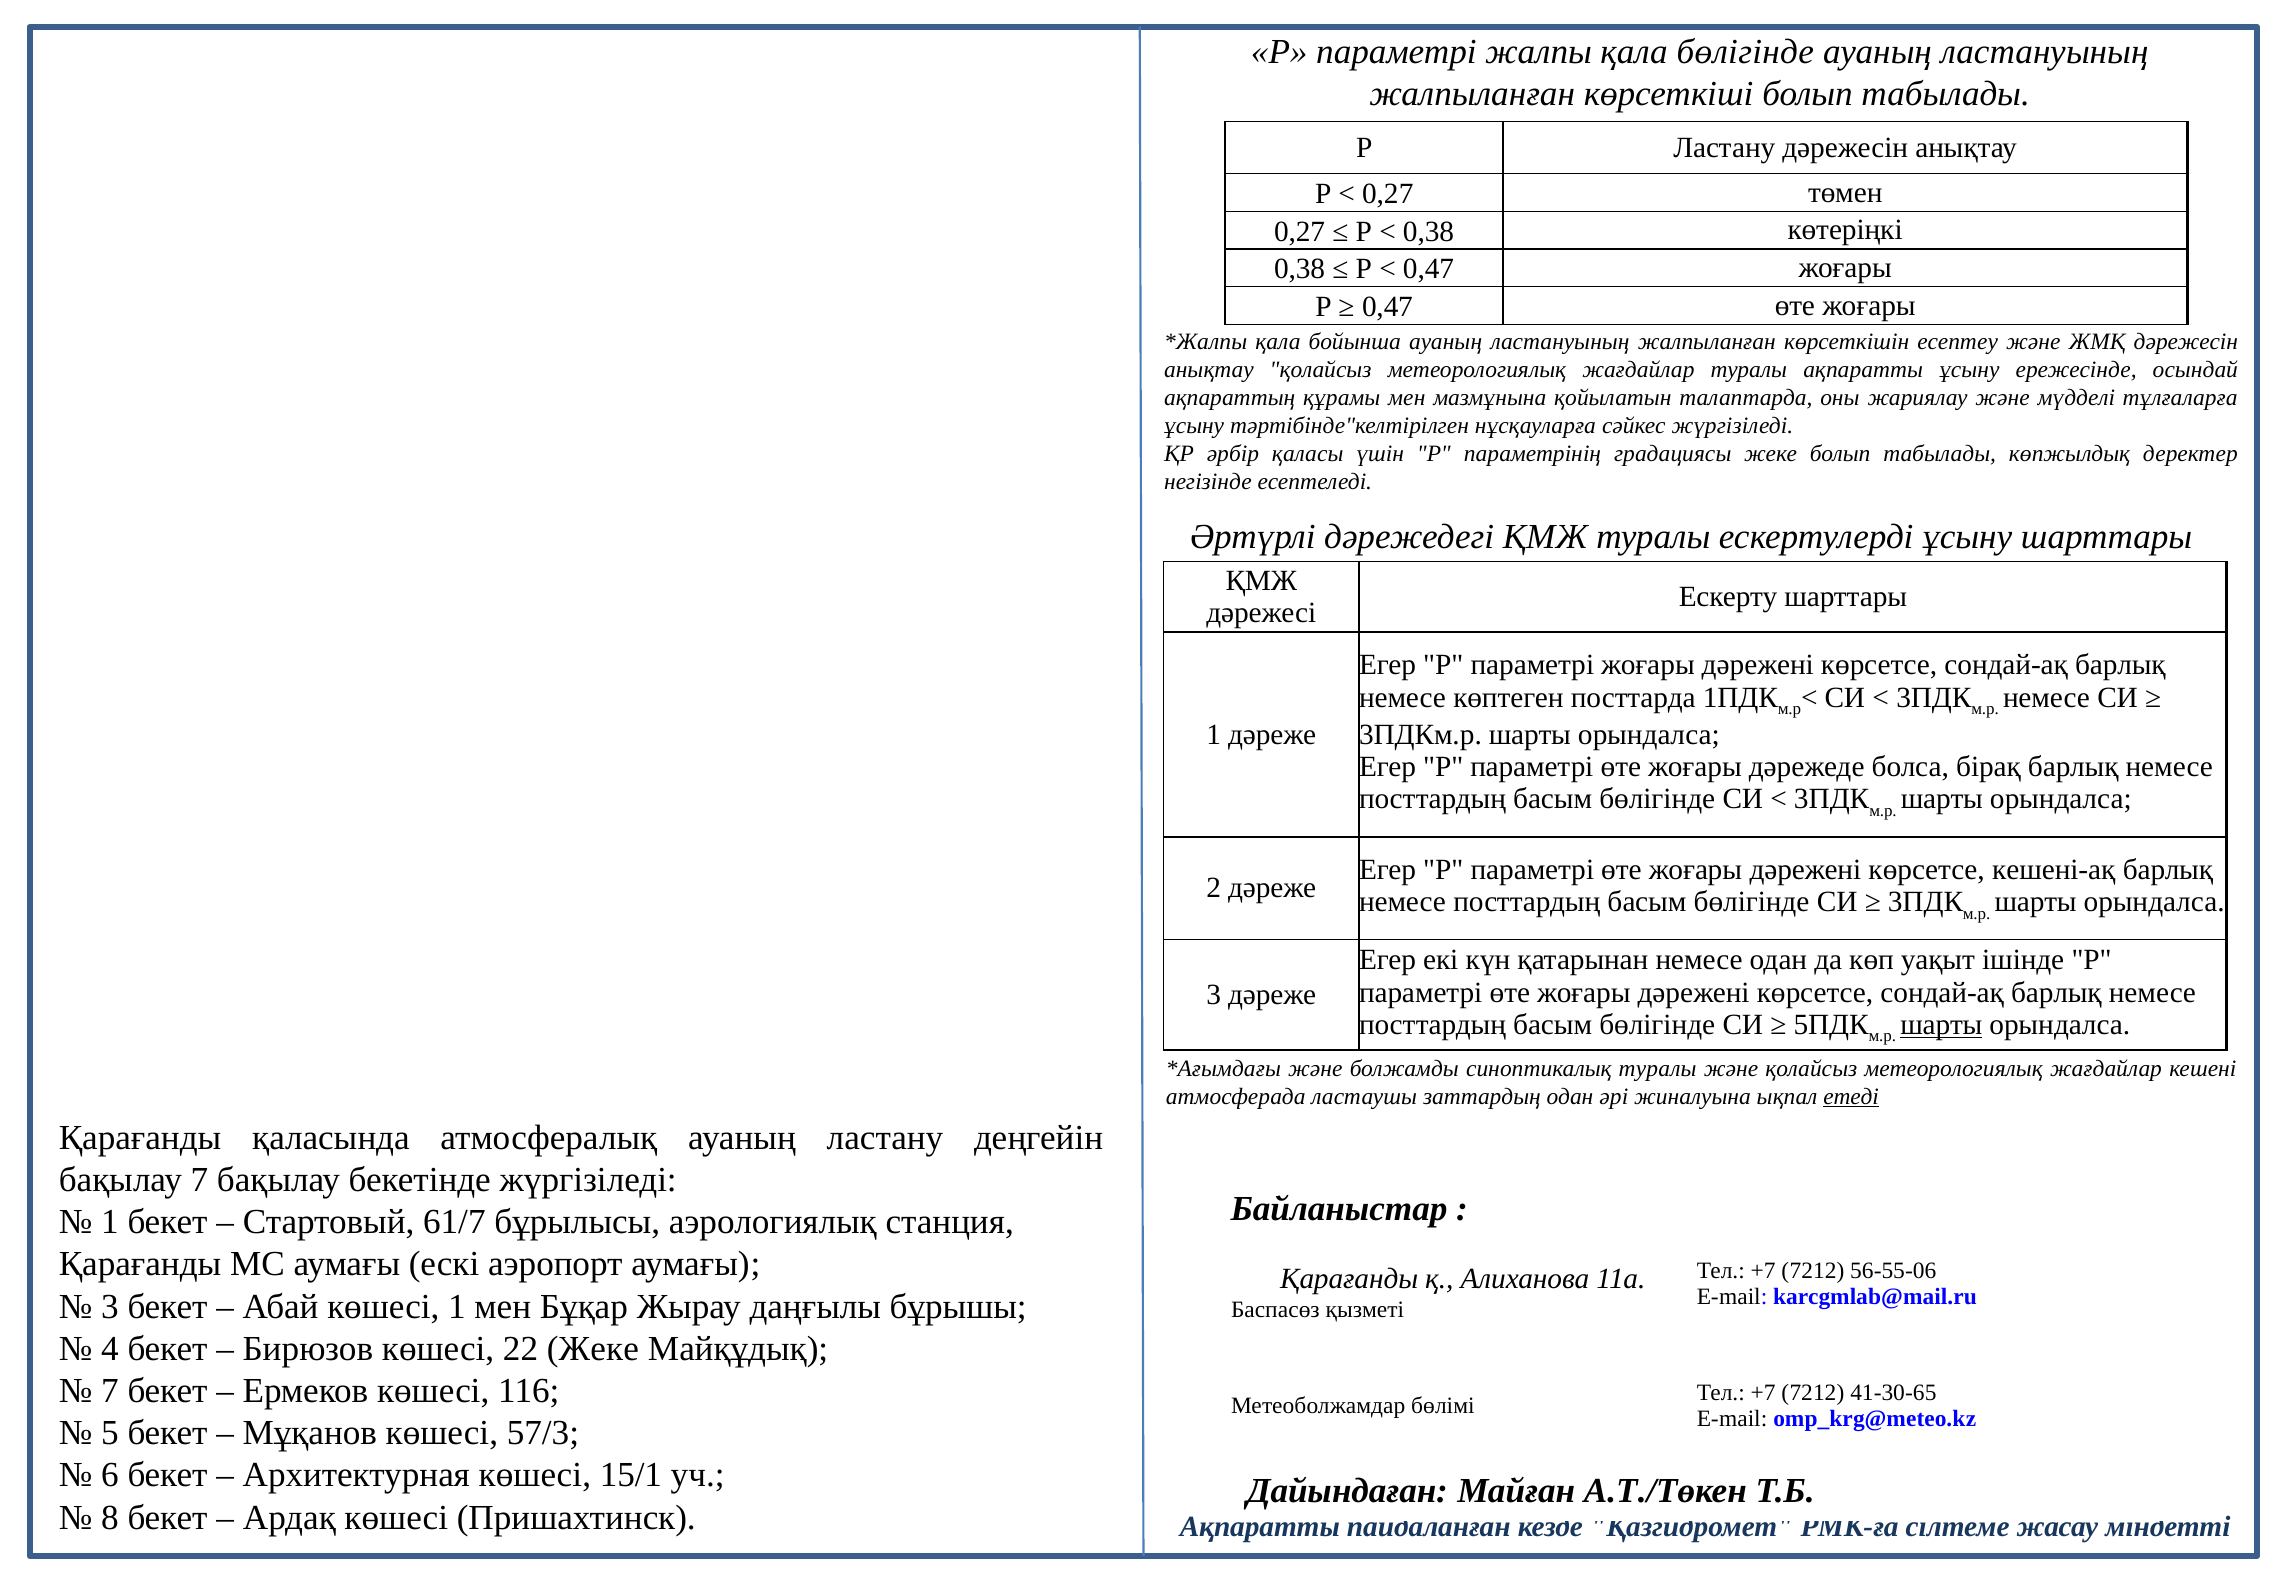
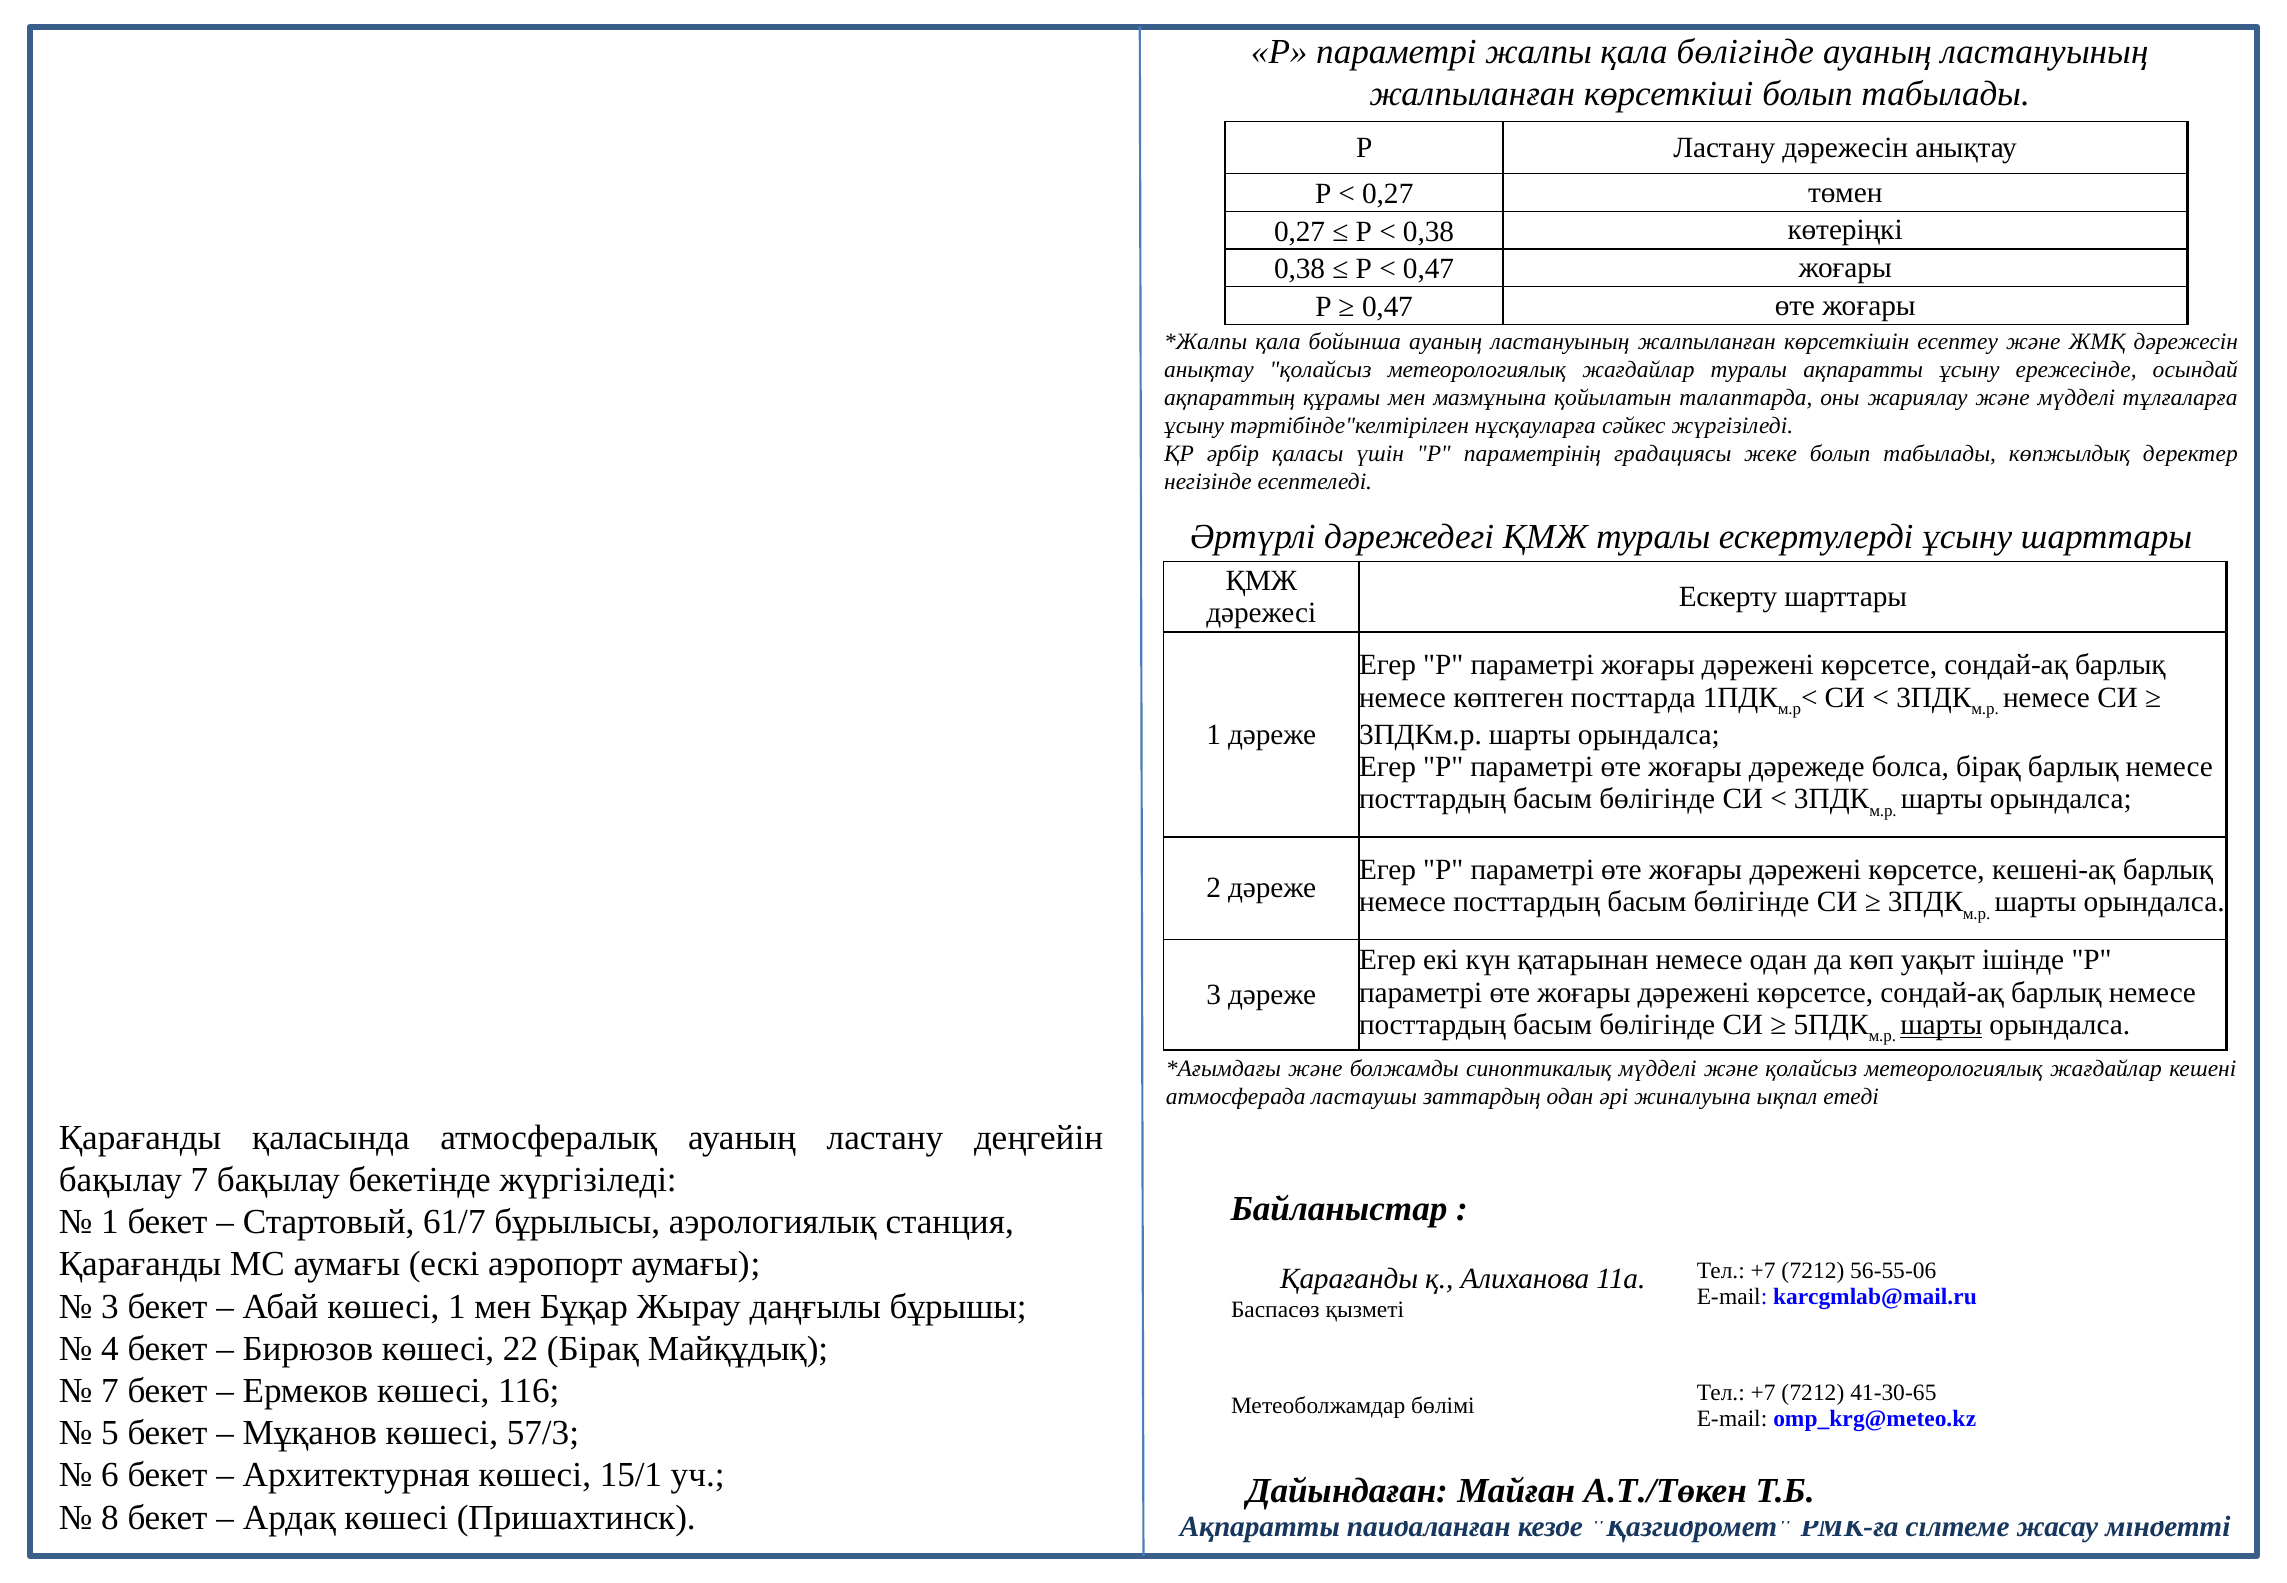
синоптикалық туралы: туралы -> мүдделі
етеді underline: present -> none
22 Жеке: Жеке -> Бірақ
